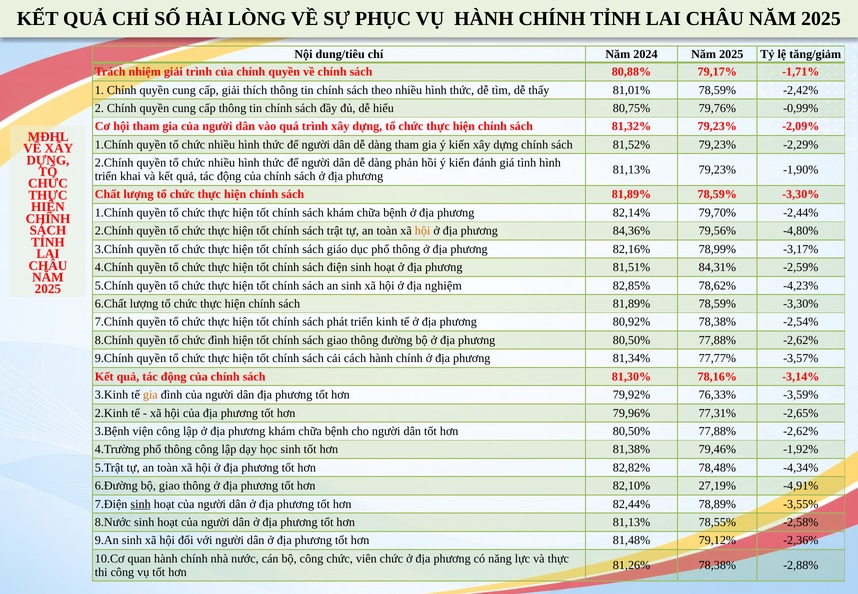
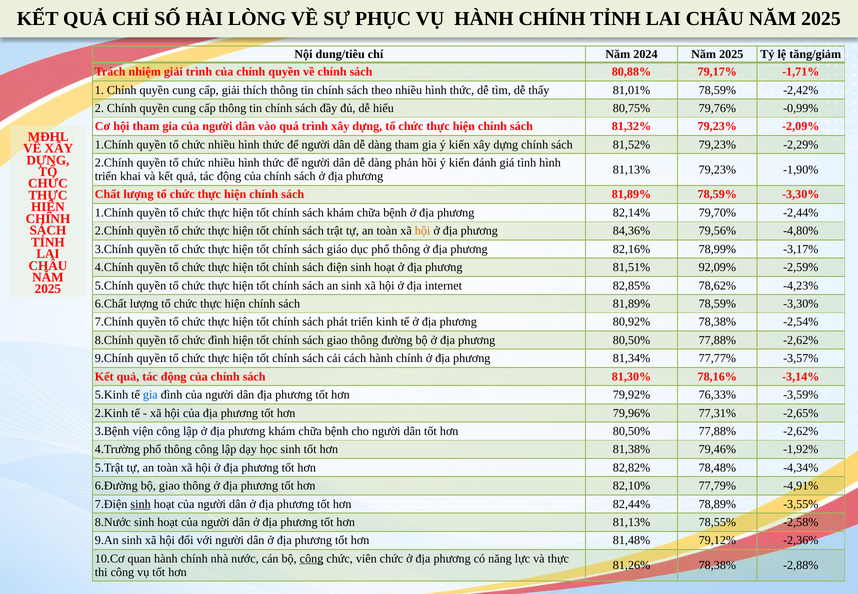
84,31%: 84,31% -> 92,09%
nghiệm: nghiệm -> internet
3.Kinh: 3.Kinh -> 5.Kinh
gia at (150, 395) colour: orange -> blue
27,19%: 27,19% -> 77,79%
công at (312, 559) underline: none -> present
